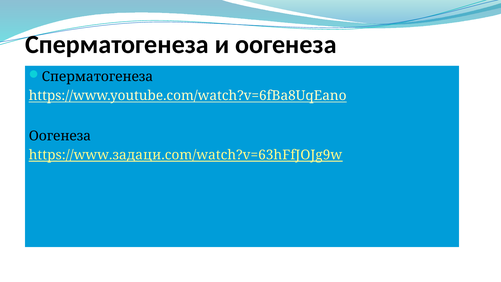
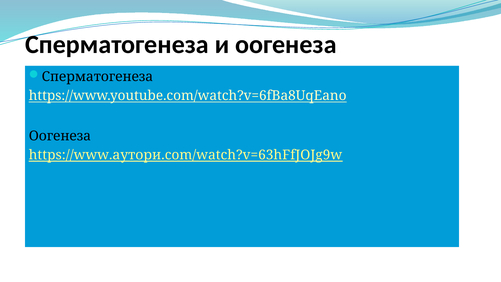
https://www.задаци.com/watch?v=63hFfJOJg9w: https://www.задаци.com/watch?v=63hFfJOJg9w -> https://www.аутори.com/watch?v=63hFfJOJg9w
